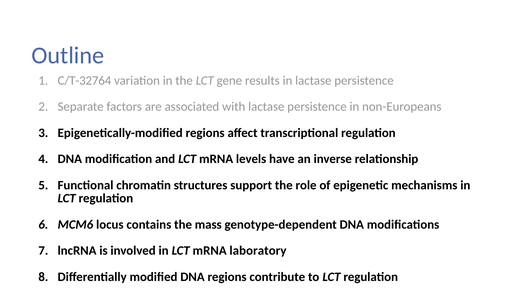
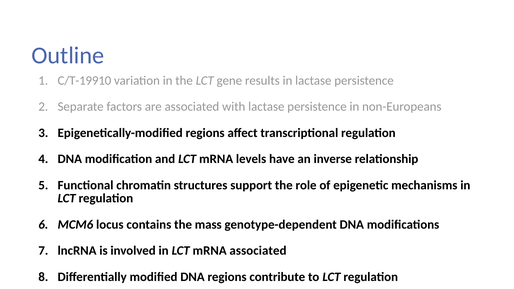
C/T-32764: C/T-32764 -> C/T-19910
mRNA laboratory: laboratory -> associated
